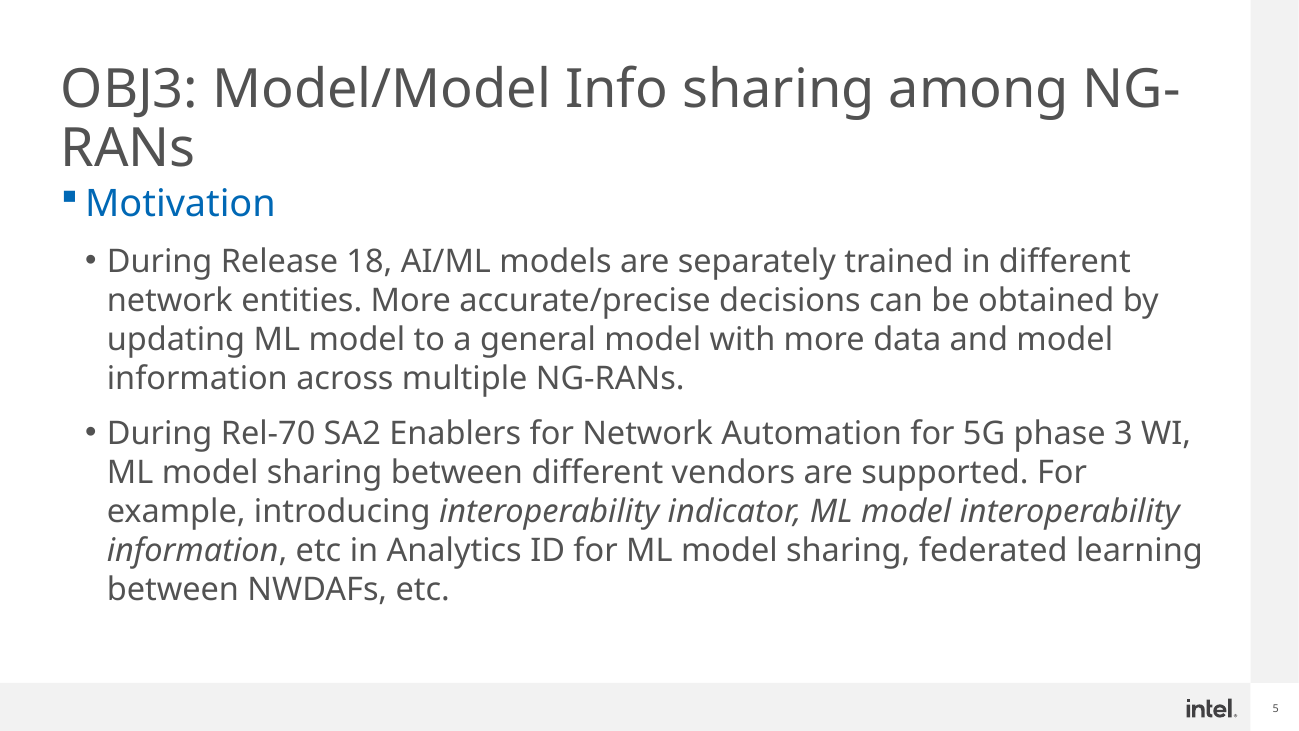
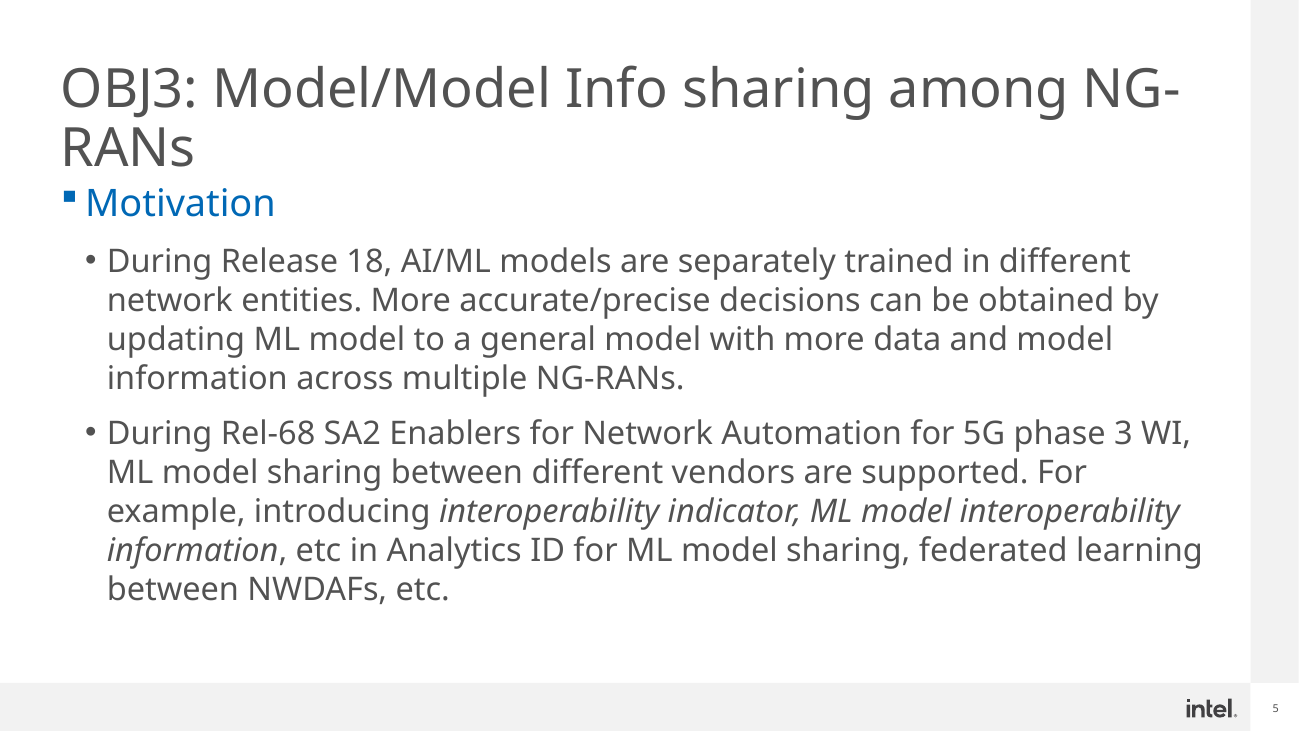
Rel-70: Rel-70 -> Rel-68
